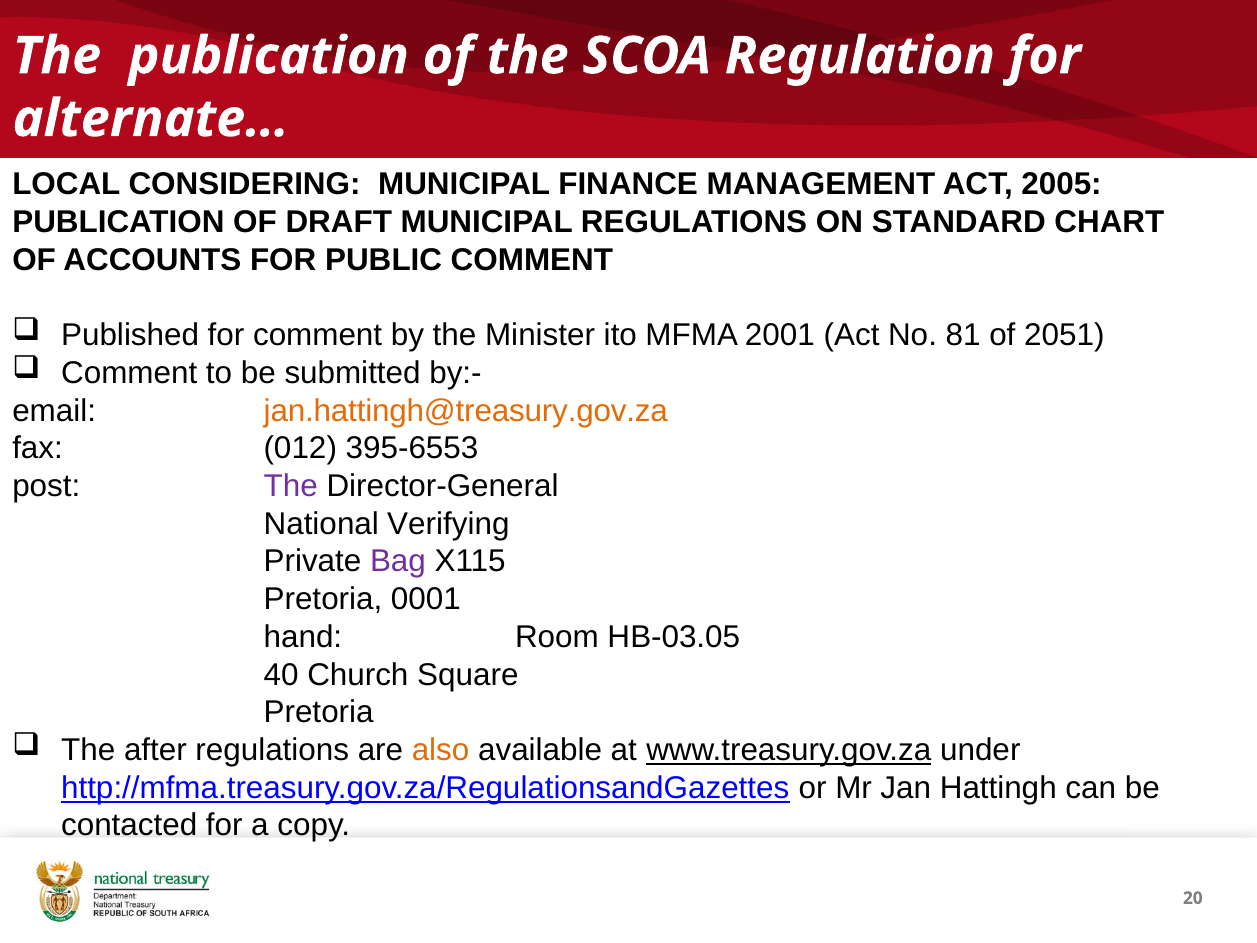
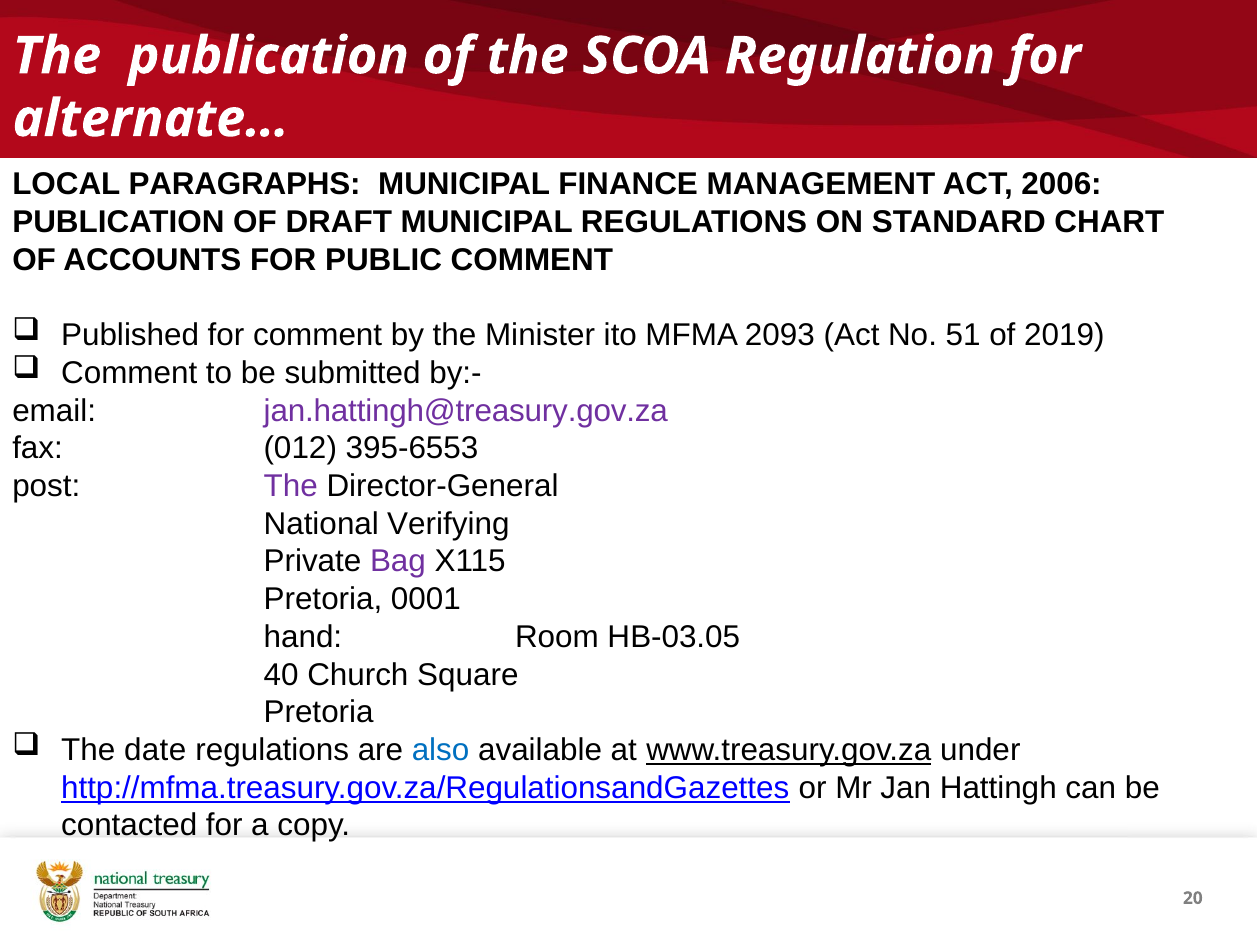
CONSIDERING: CONSIDERING -> PARAGRAPHS
2005: 2005 -> 2006
2001: 2001 -> 2093
81: 81 -> 51
2051: 2051 -> 2019
jan.hattingh@treasury.gov.za colour: orange -> purple
after: after -> date
also colour: orange -> blue
